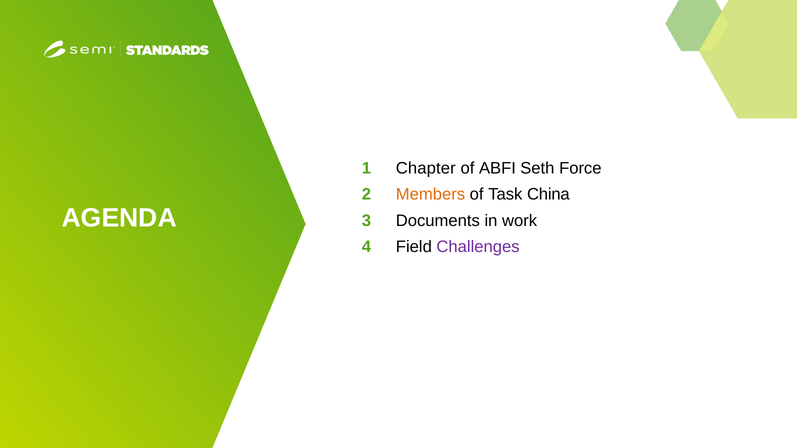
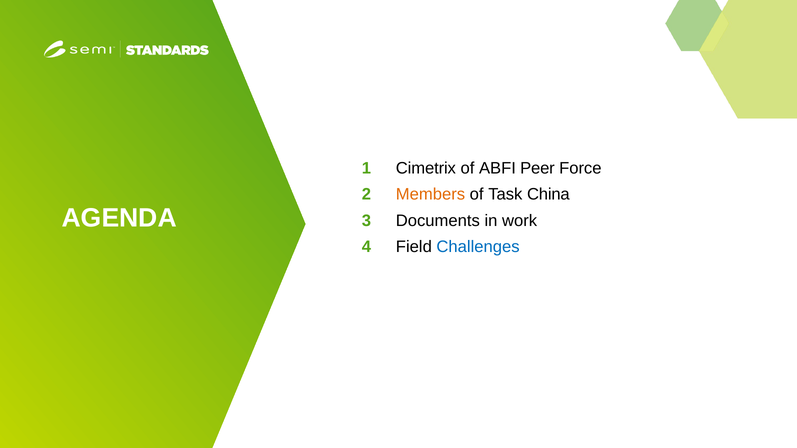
Chapter: Chapter -> Cimetrix
Seth: Seth -> Peer
Challenges colour: purple -> blue
